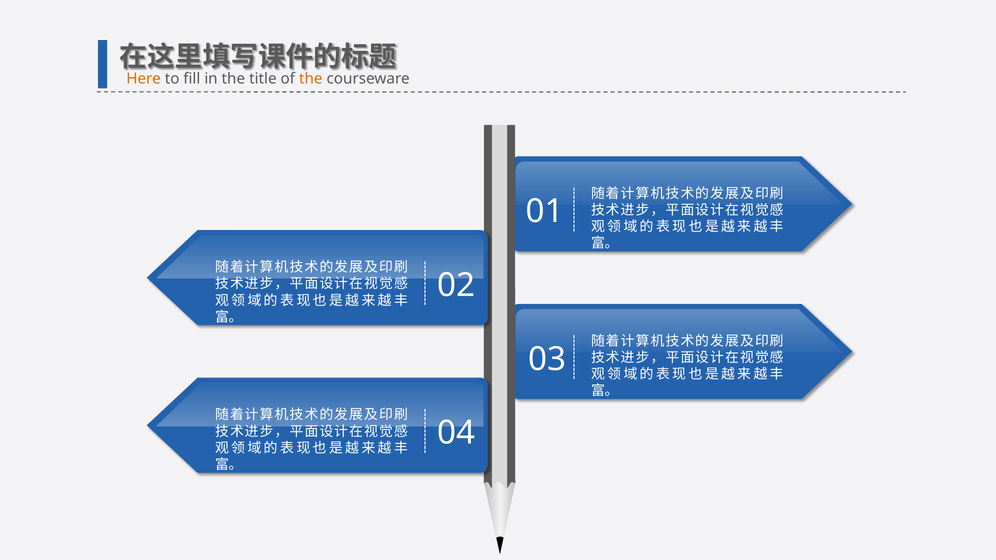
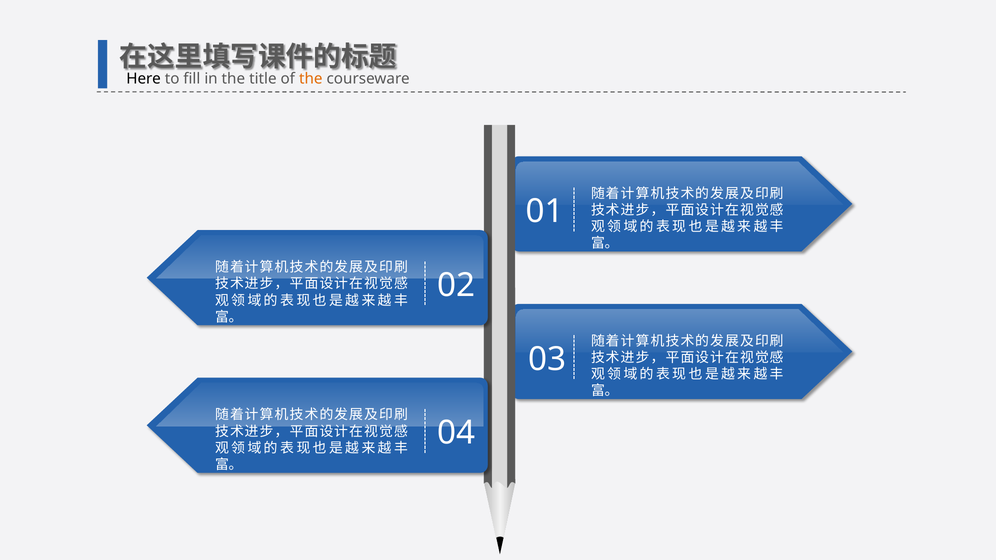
Here colour: orange -> black
